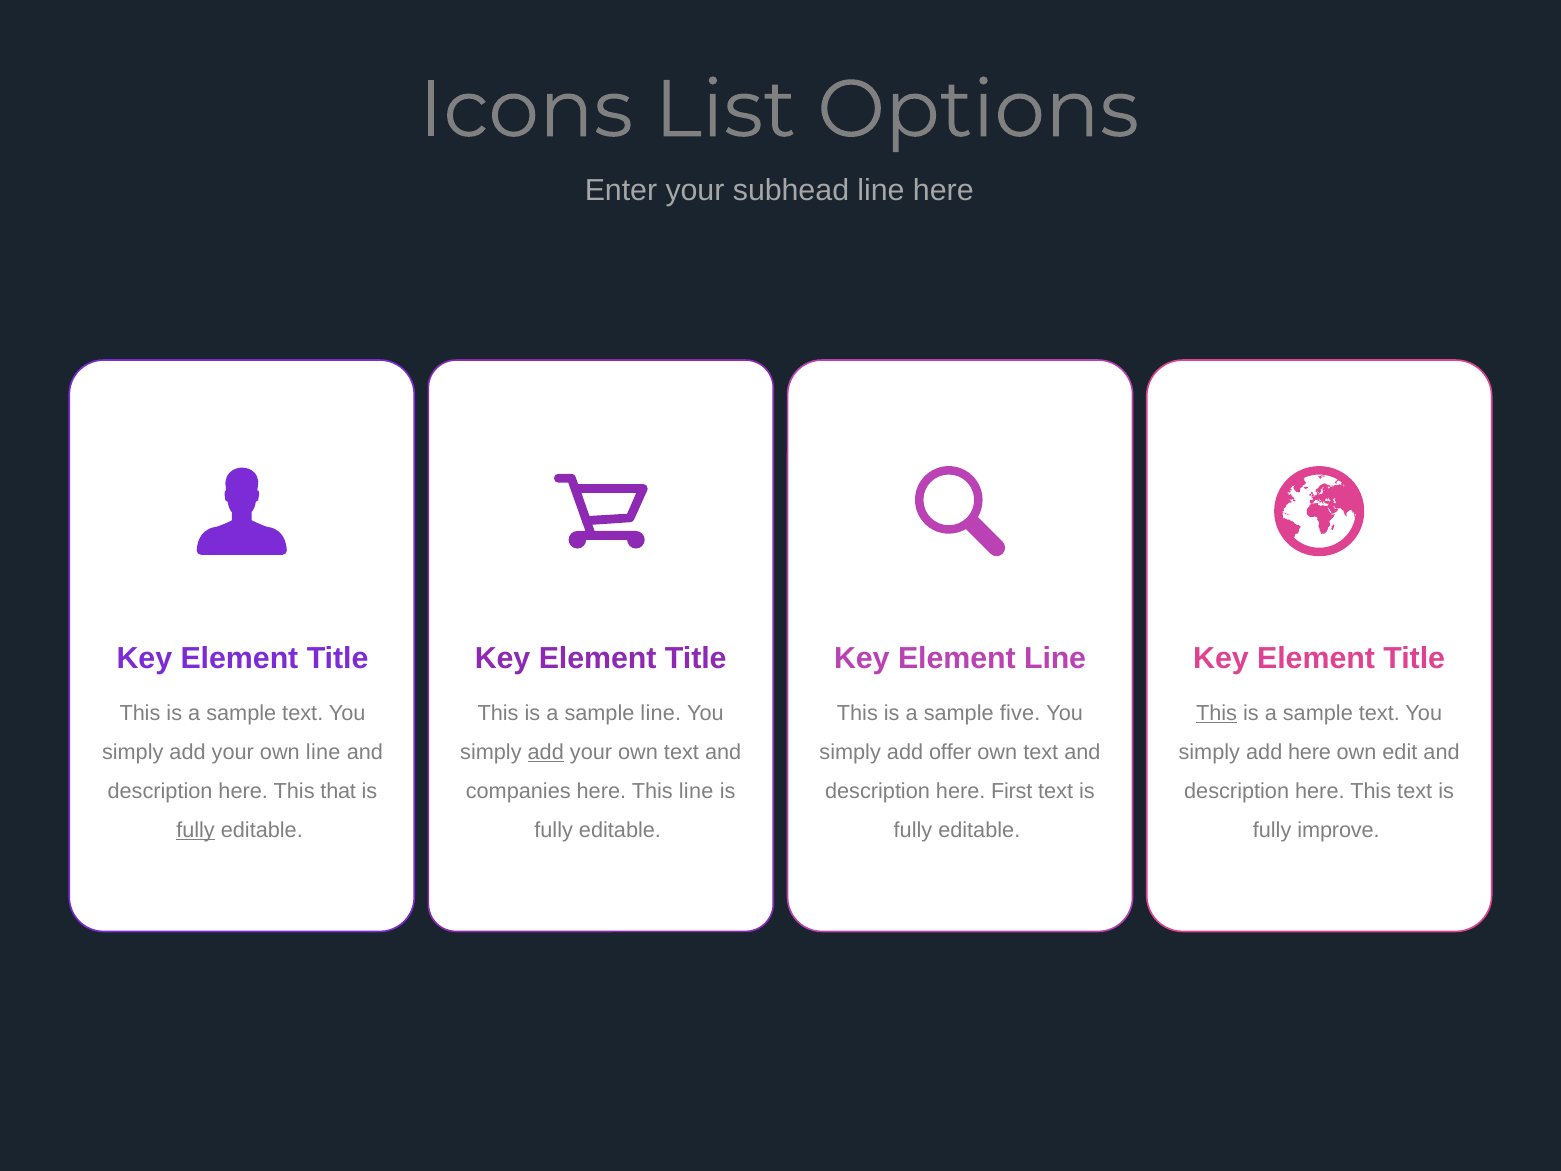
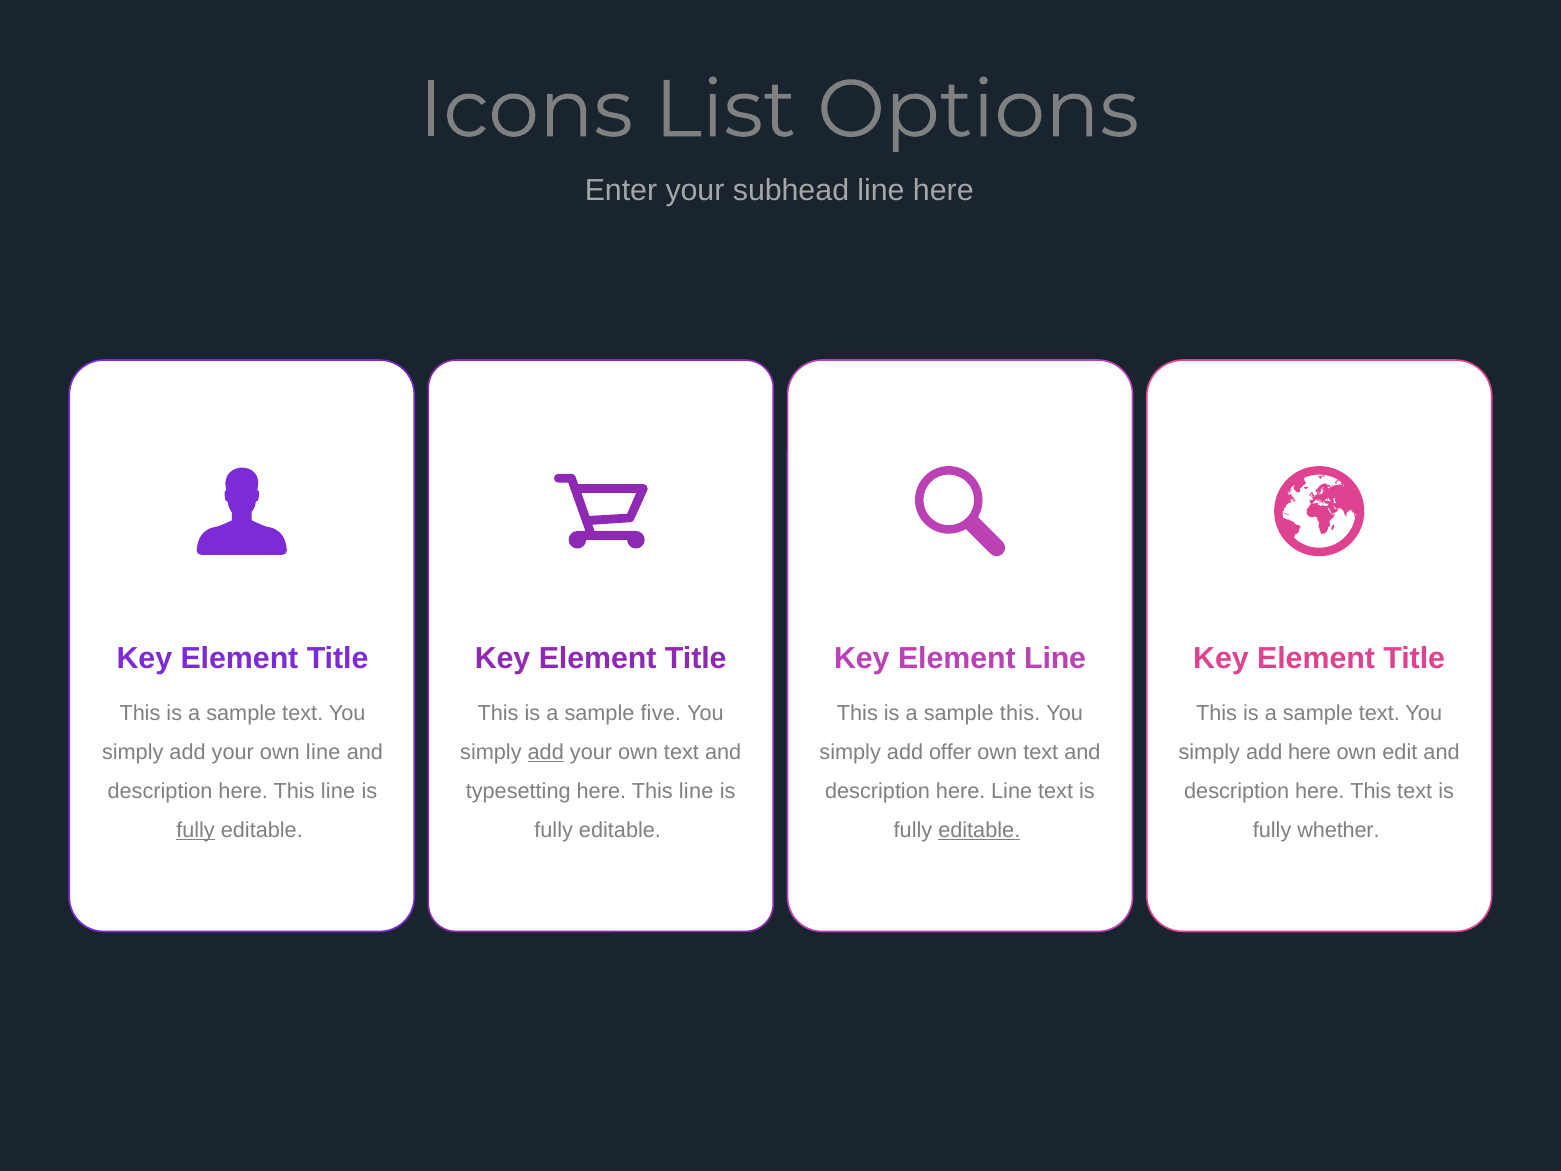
sample line: line -> five
sample five: five -> this
This at (1217, 713) underline: present -> none
description here This that: that -> line
companies: companies -> typesetting
here First: First -> Line
editable at (979, 830) underline: none -> present
improve: improve -> whether
